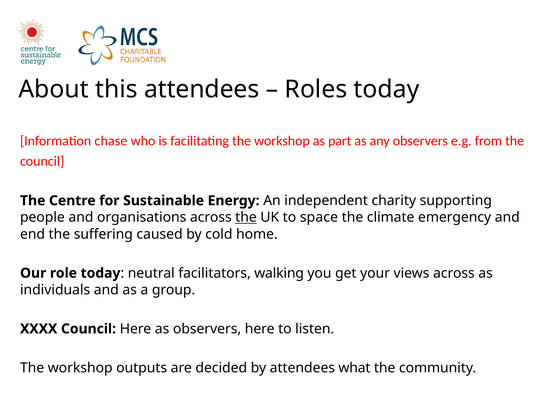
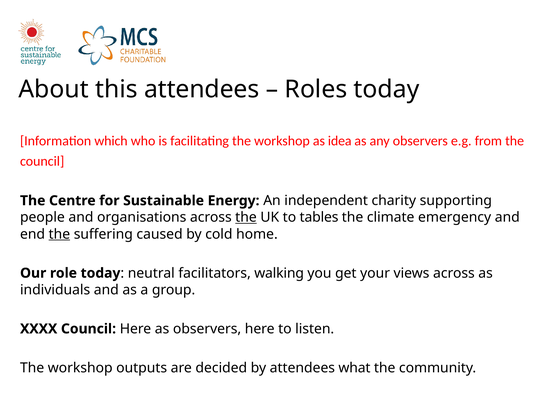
chase: chase -> which
part: part -> idea
space: space -> tables
the at (59, 234) underline: none -> present
